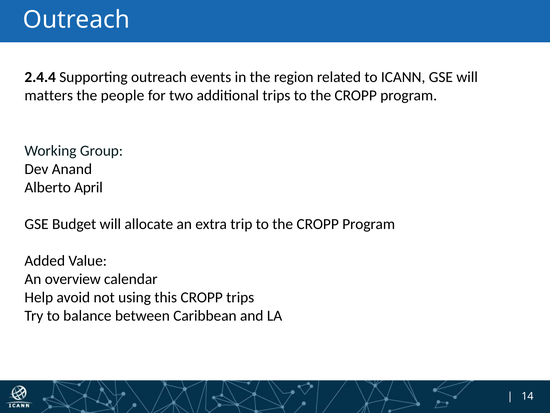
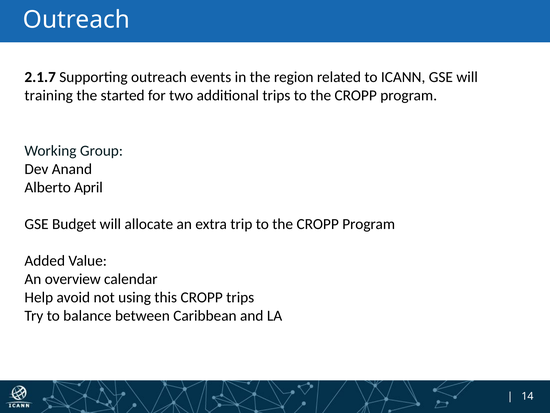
2.4.4: 2.4.4 -> 2.1.7
matters: matters -> training
people: people -> started
